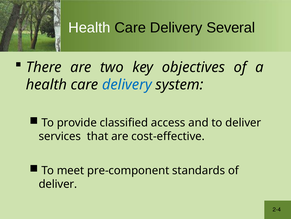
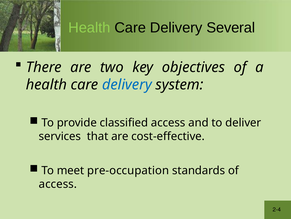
Health at (89, 28) colour: white -> light green
pre-component: pre-component -> pre-occupation
deliver at (58, 184): deliver -> access
